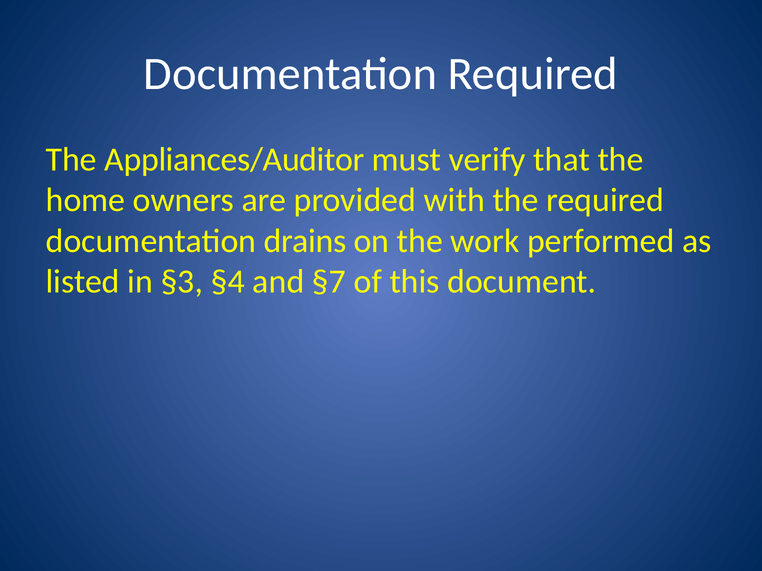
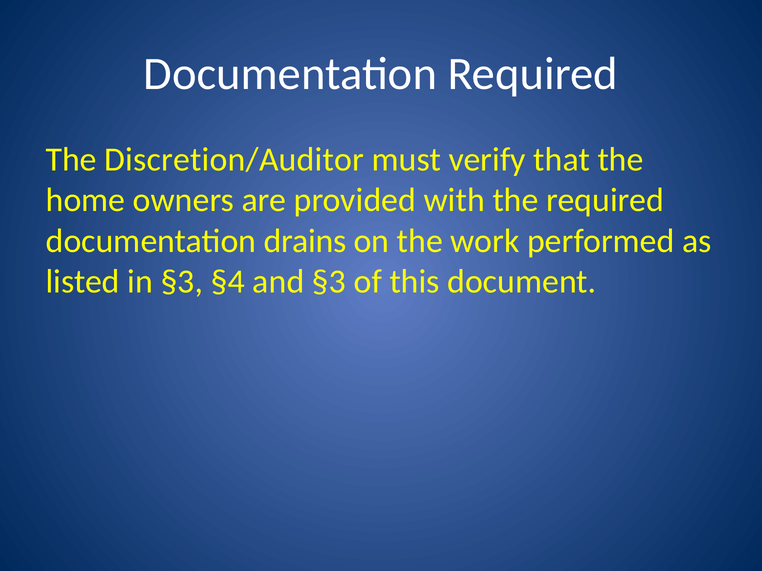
Appliances/Auditor: Appliances/Auditor -> Discretion/Auditor
and §7: §7 -> §3
